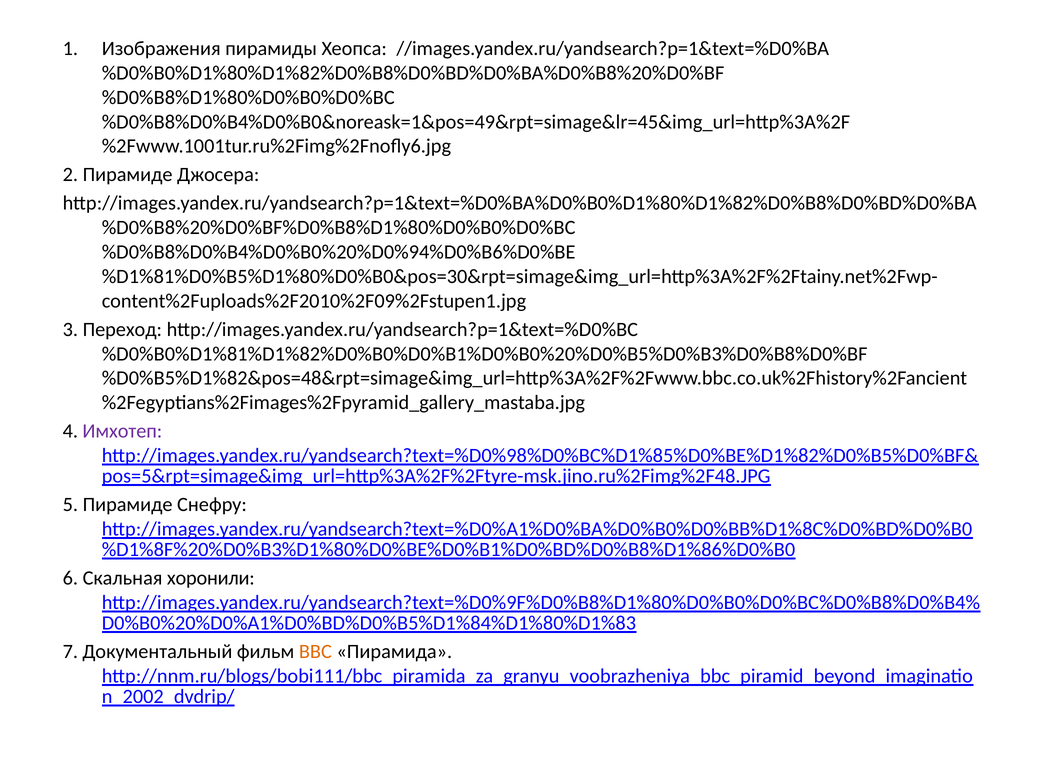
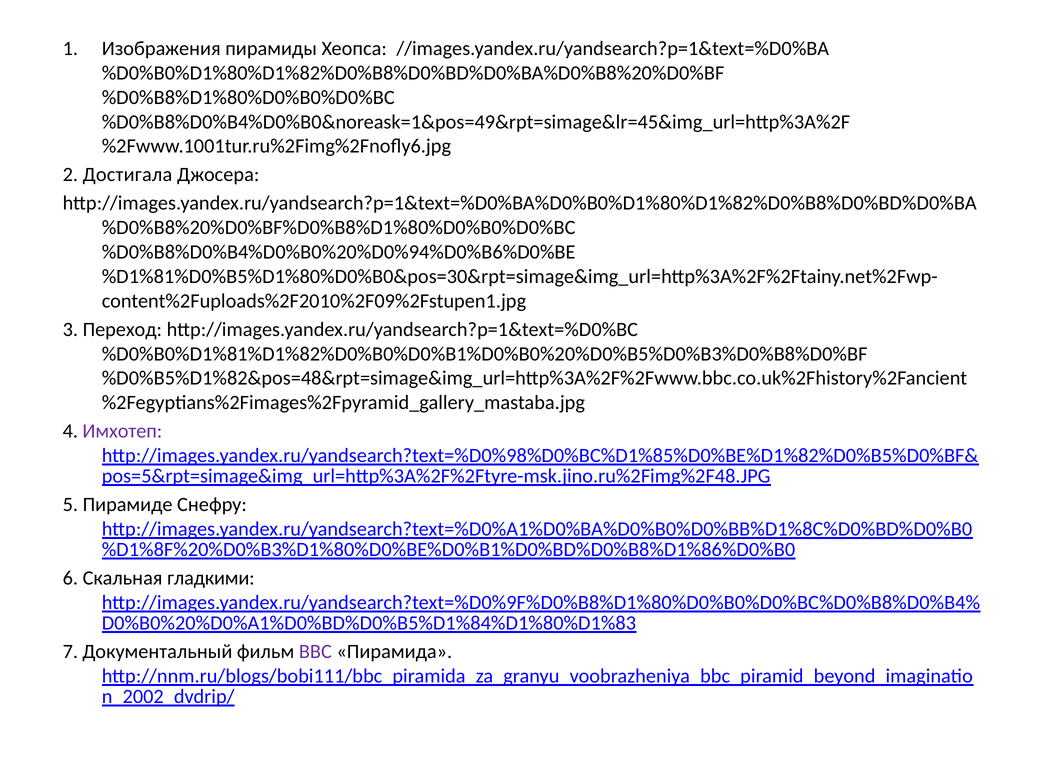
2 Пирамиде: Пирамиде -> Достигала
хоронили: хоронили -> гладкими
ВВС colour: orange -> purple
